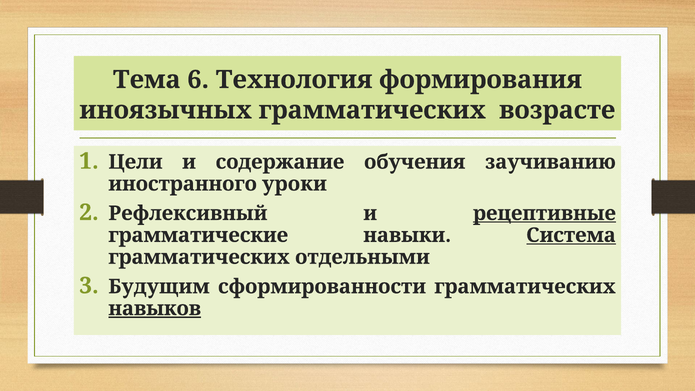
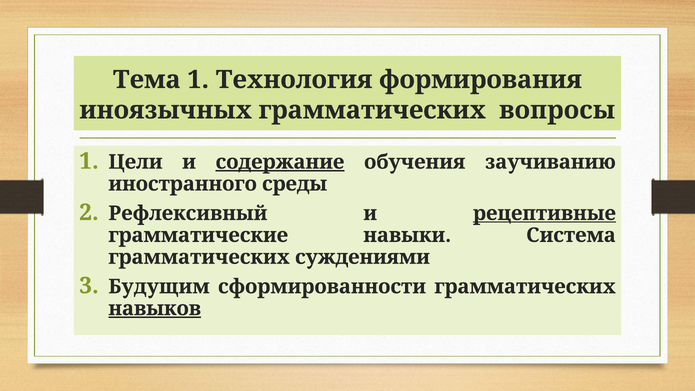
Тема 6: 6 -> 1
возрасте: возрасте -> вопросы
содержание underline: none -> present
уроки: уроки -> среды
Система underline: present -> none
отдельными: отдельными -> суждениями
